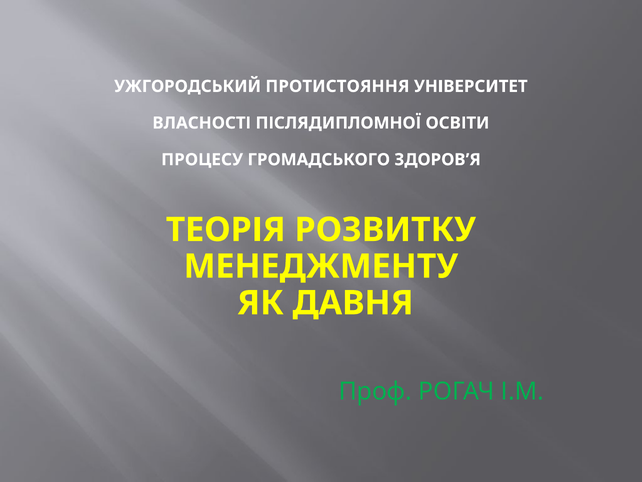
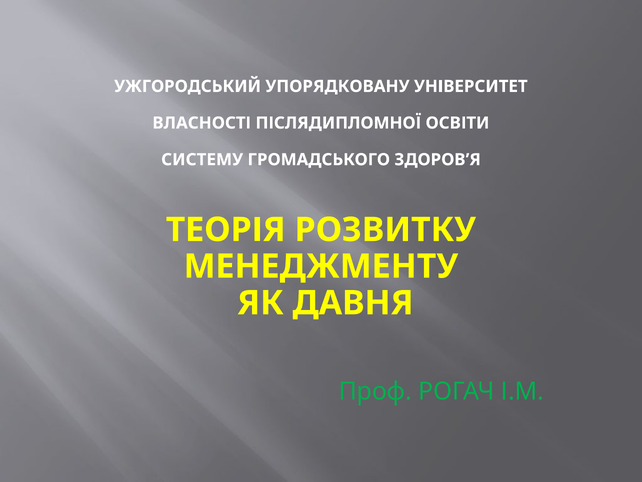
ПРОТИСТОЯННЯ: ПРОТИСТОЯННЯ -> УПОРЯДКОВАНУ
ПРОЦЕСУ: ПРОЦЕСУ -> СИСТЕМУ
